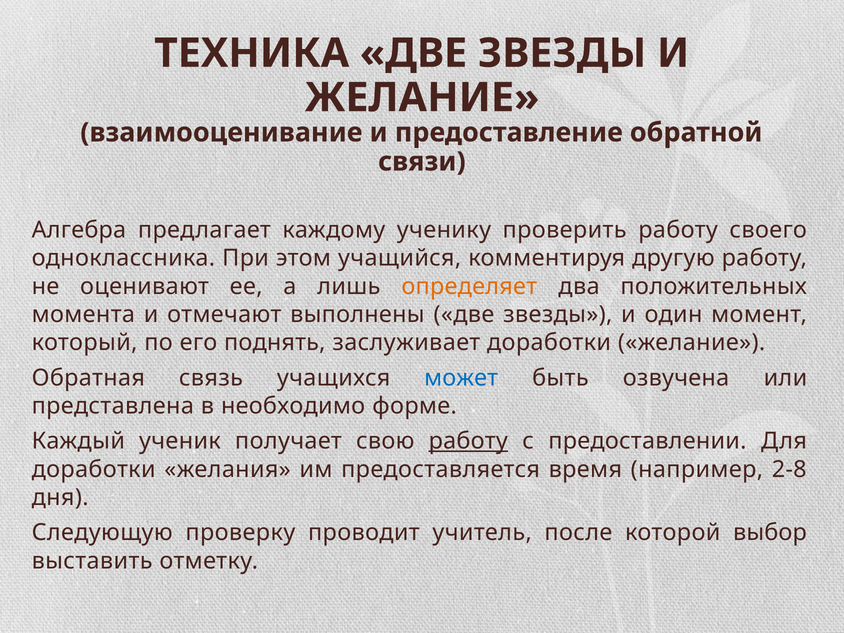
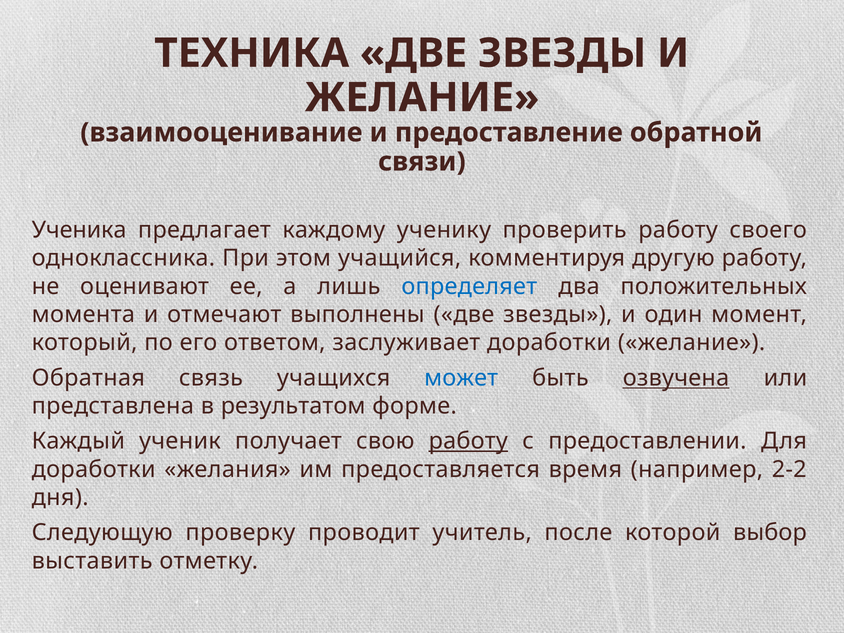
Алгебра: Алгебра -> Ученика
определяет colour: orange -> blue
поднять: поднять -> ответом
озвучена underline: none -> present
необходимо: необходимо -> результатом
2-8: 2-8 -> 2-2
